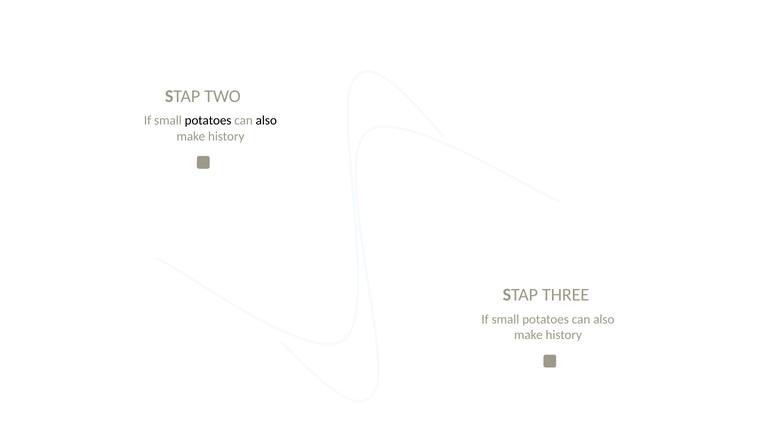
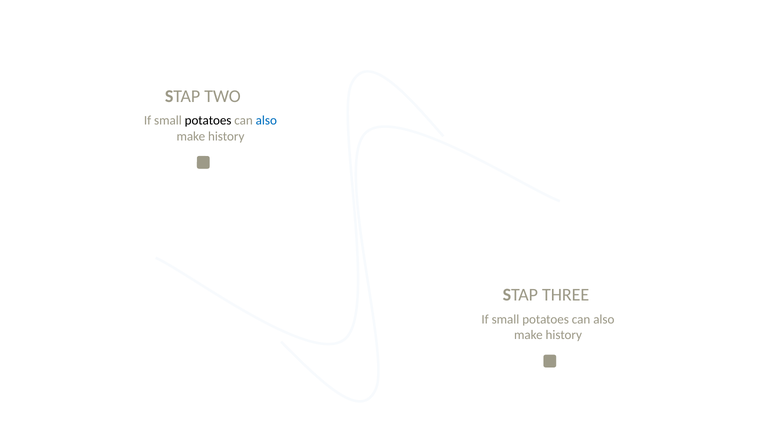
also at (266, 121) colour: black -> blue
